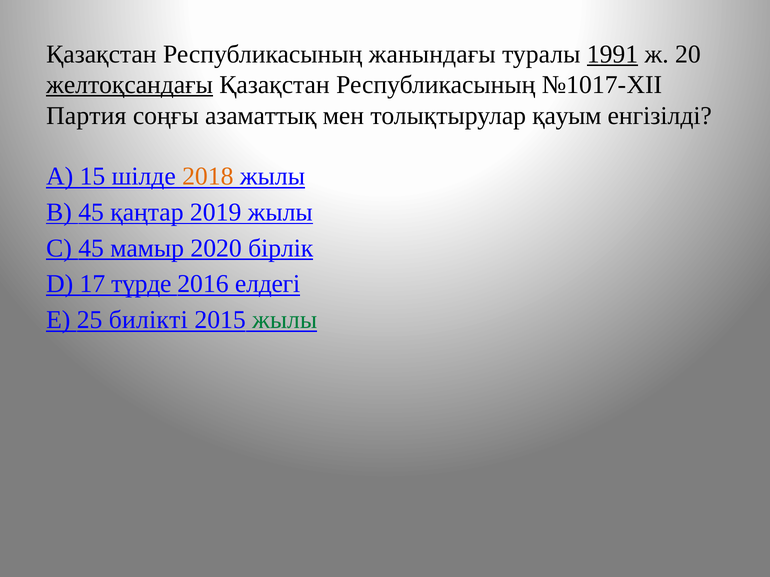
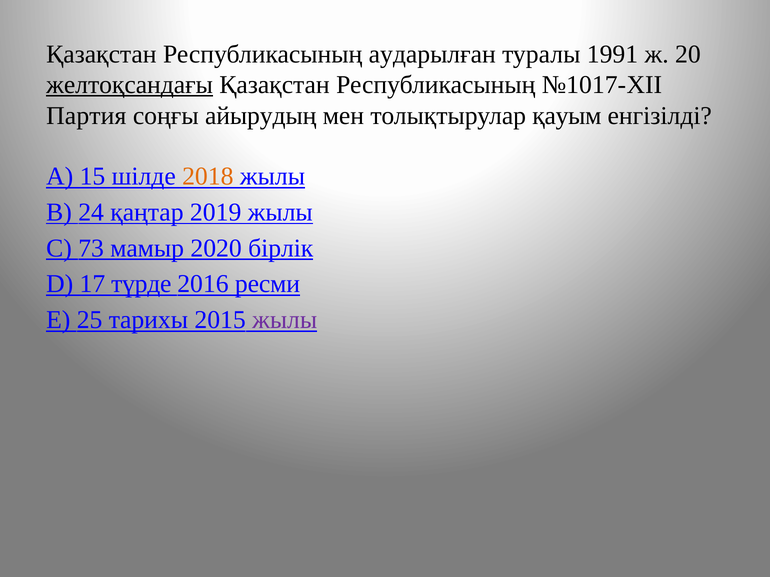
жанындағы: жанындағы -> аударылған
1991 underline: present -> none
азаматтық: азаматтық -> айырудың
B 45: 45 -> 24
C 45: 45 -> 73
елдегі: елдегі -> ресми
билікті: билікті -> тарихы
жылы at (285, 320) colour: green -> purple
